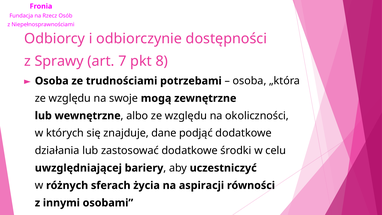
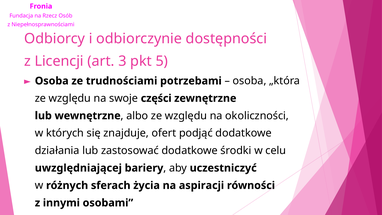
Sprawy: Sprawy -> Licencji
7: 7 -> 3
8: 8 -> 5
mogą: mogą -> części
dane: dane -> ofert
